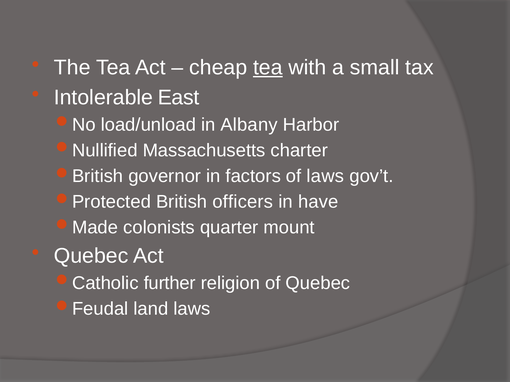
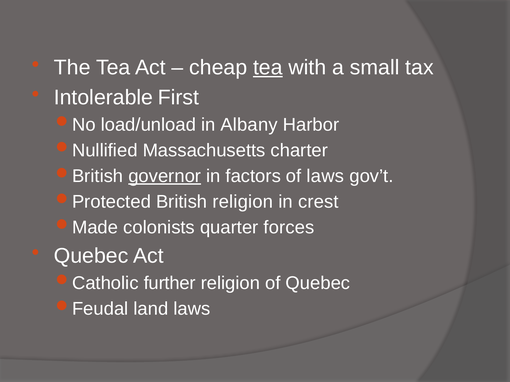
East: East -> First
governor underline: none -> present
British officers: officers -> religion
have: have -> crest
mount: mount -> forces
